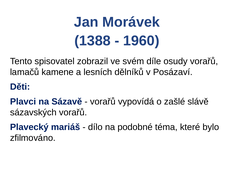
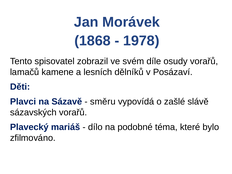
1388: 1388 -> 1868
1960: 1960 -> 1978
vorařů at (103, 102): vorařů -> směru
